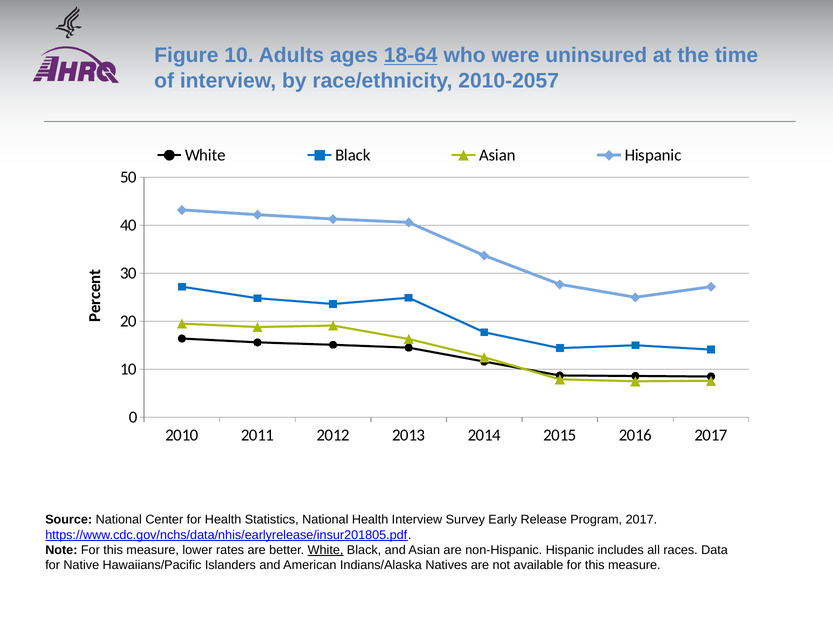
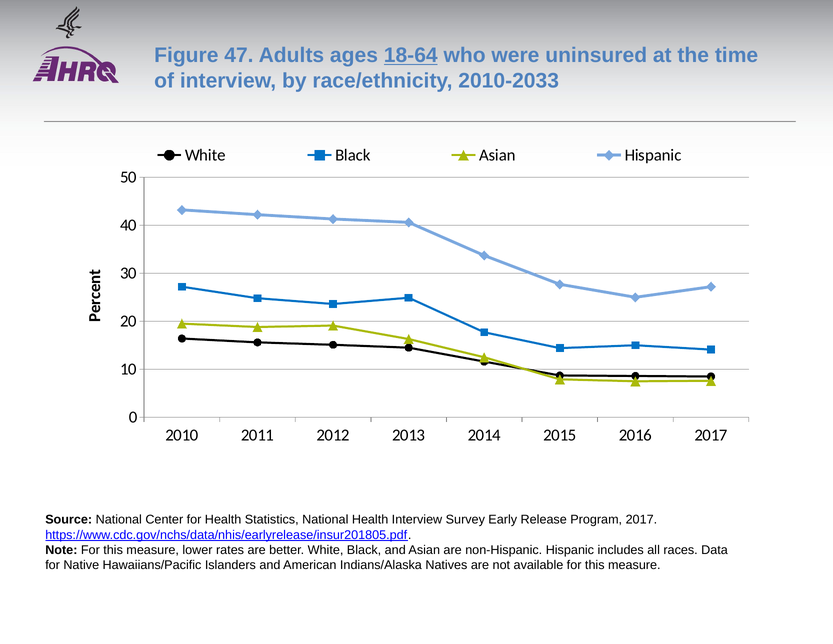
Figure 10: 10 -> 47
2010-2057: 2010-2057 -> 2010-2033
White at (326, 550) underline: present -> none
